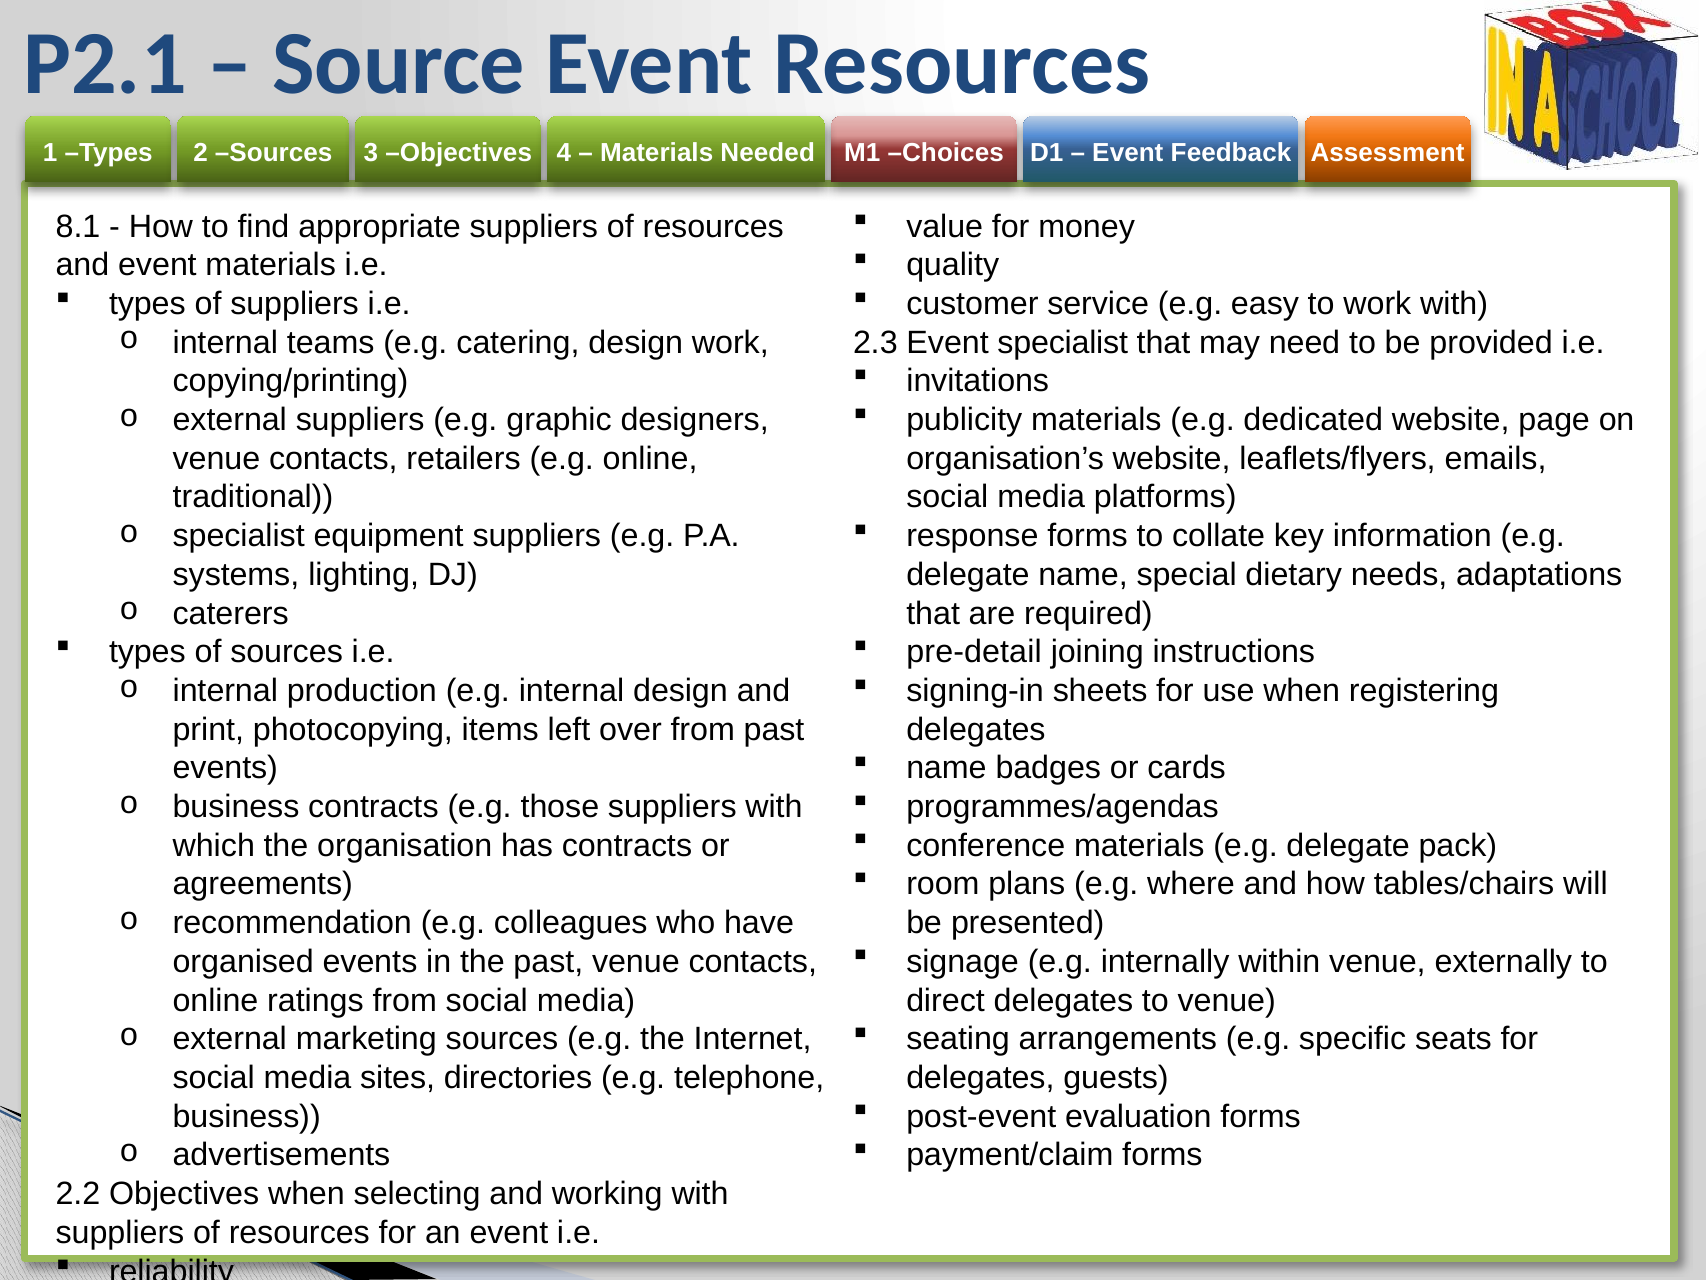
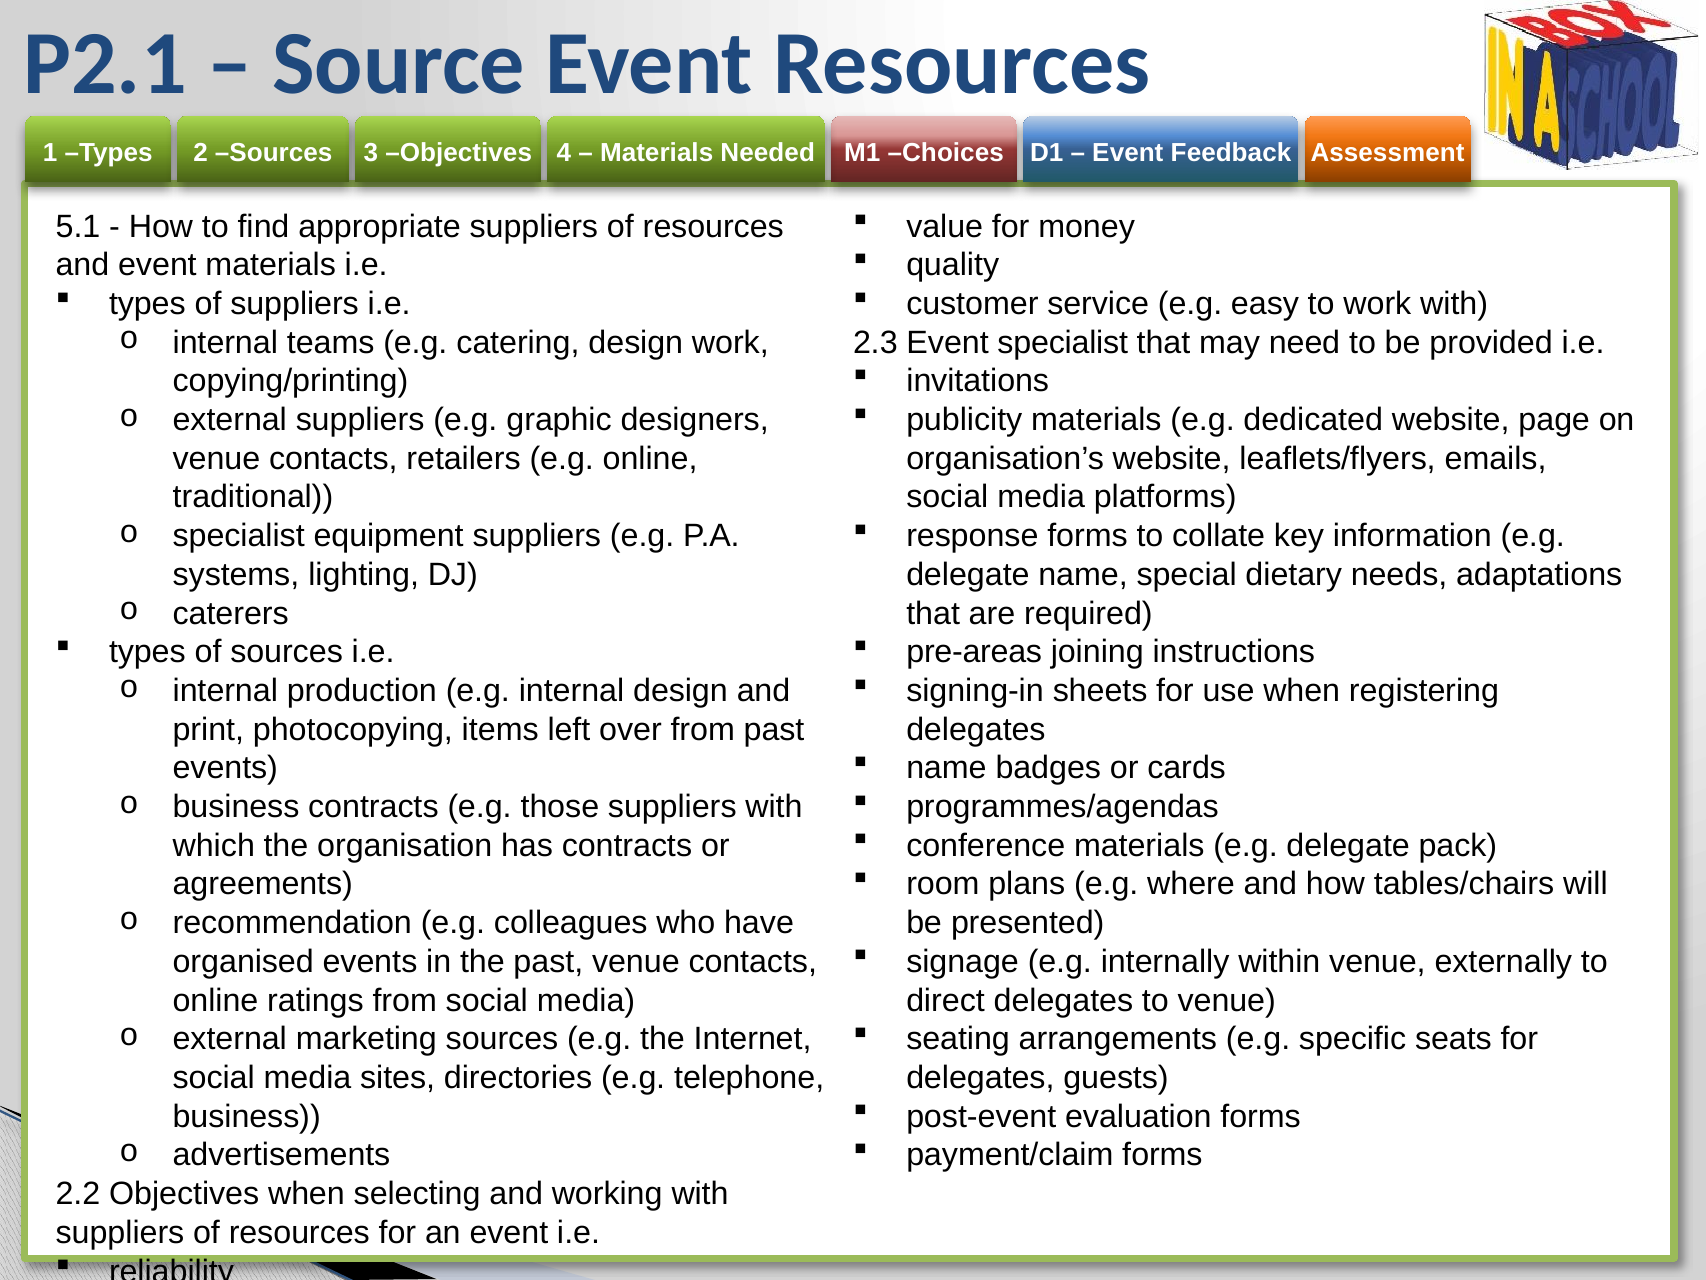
8.1: 8.1 -> 5.1
pre-detail: pre-detail -> pre-areas
